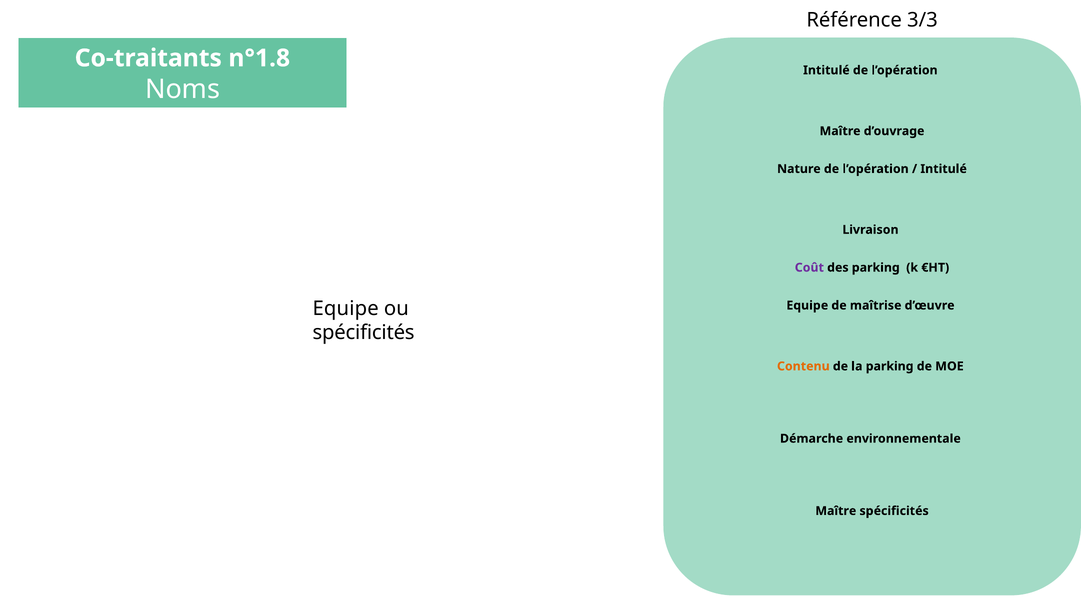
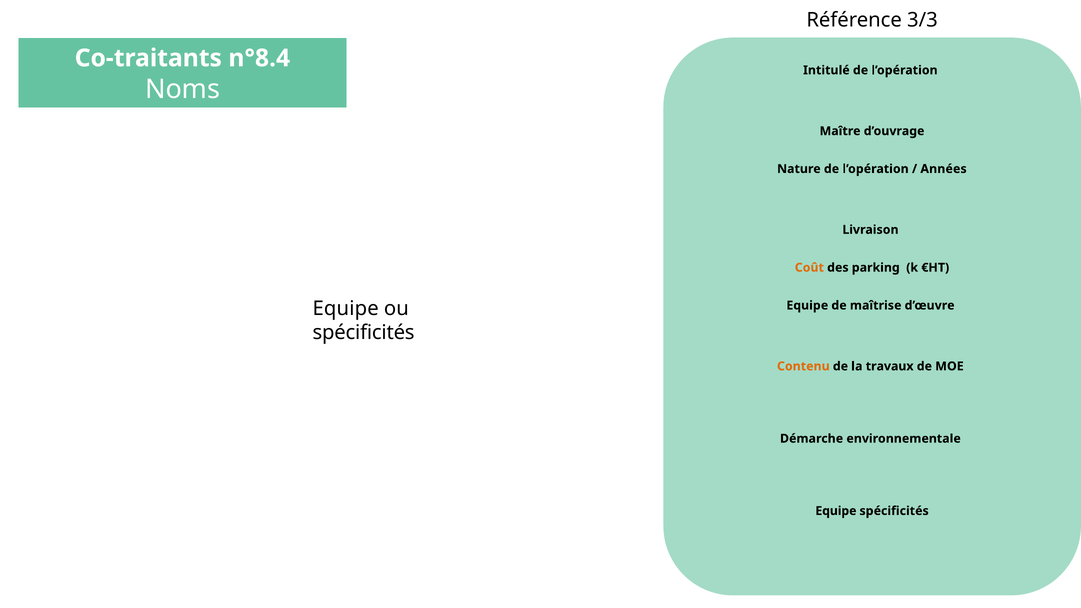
n°1.8: n°1.8 -> n°8.4
Intitulé at (944, 169): Intitulé -> Années
Coût colour: purple -> orange
la parking: parking -> travaux
Maître at (836, 511): Maître -> Equipe
